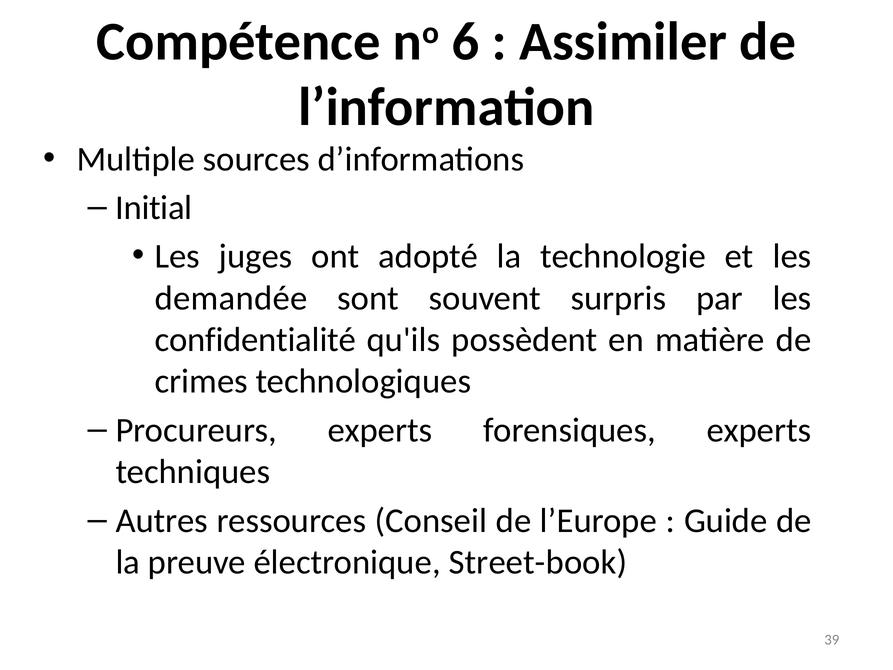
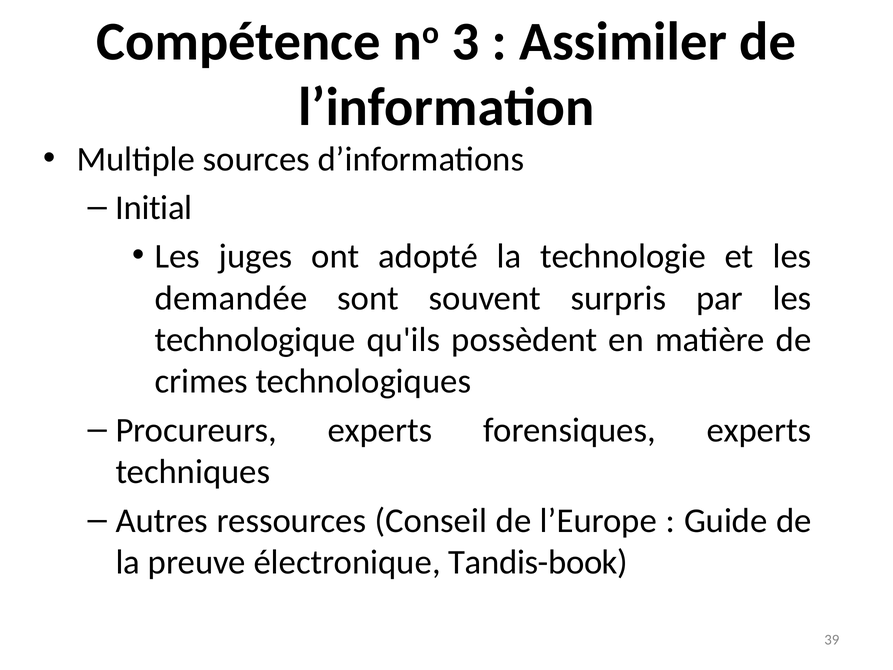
6: 6 -> 3
confidentialité: confidentialité -> technologique
Street-book: Street-book -> Tandis-book
